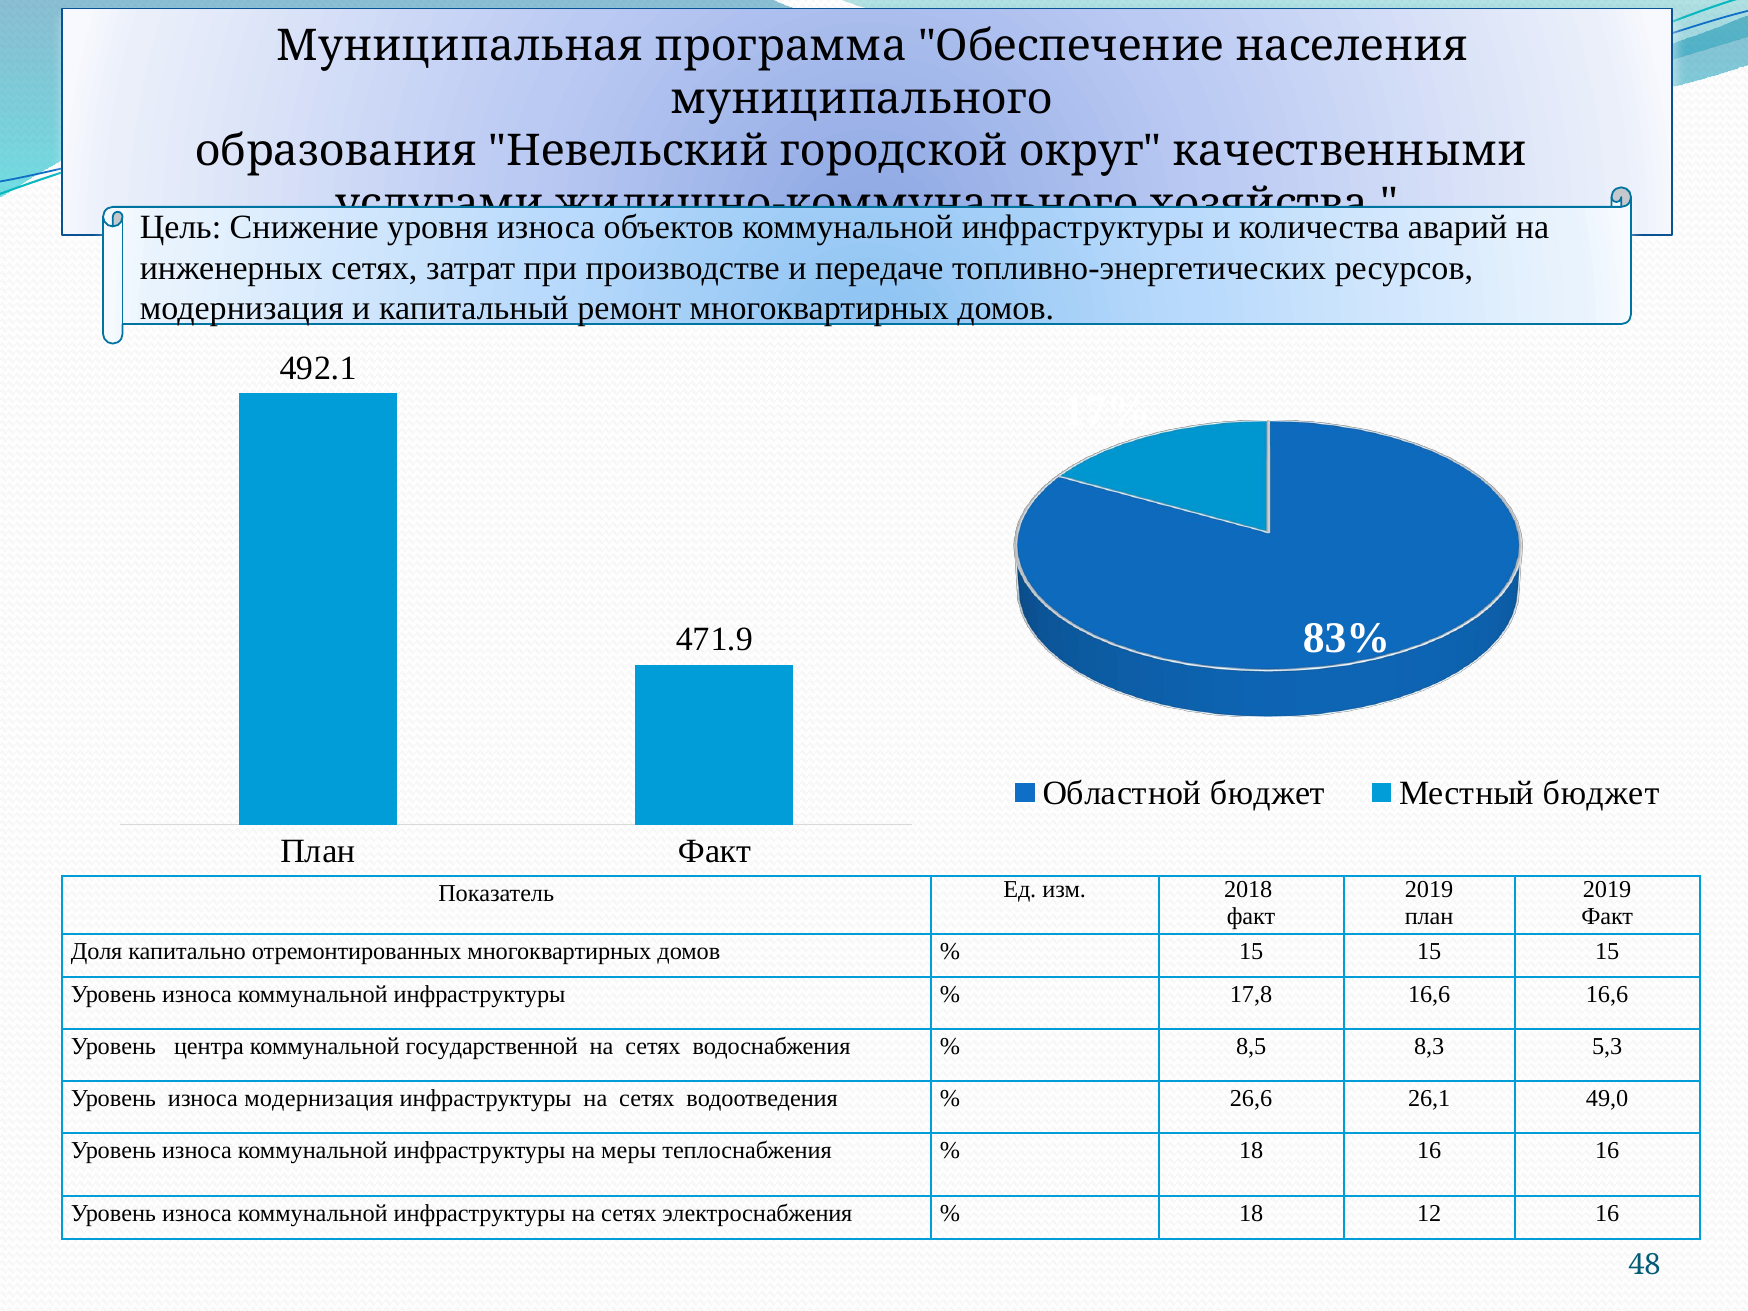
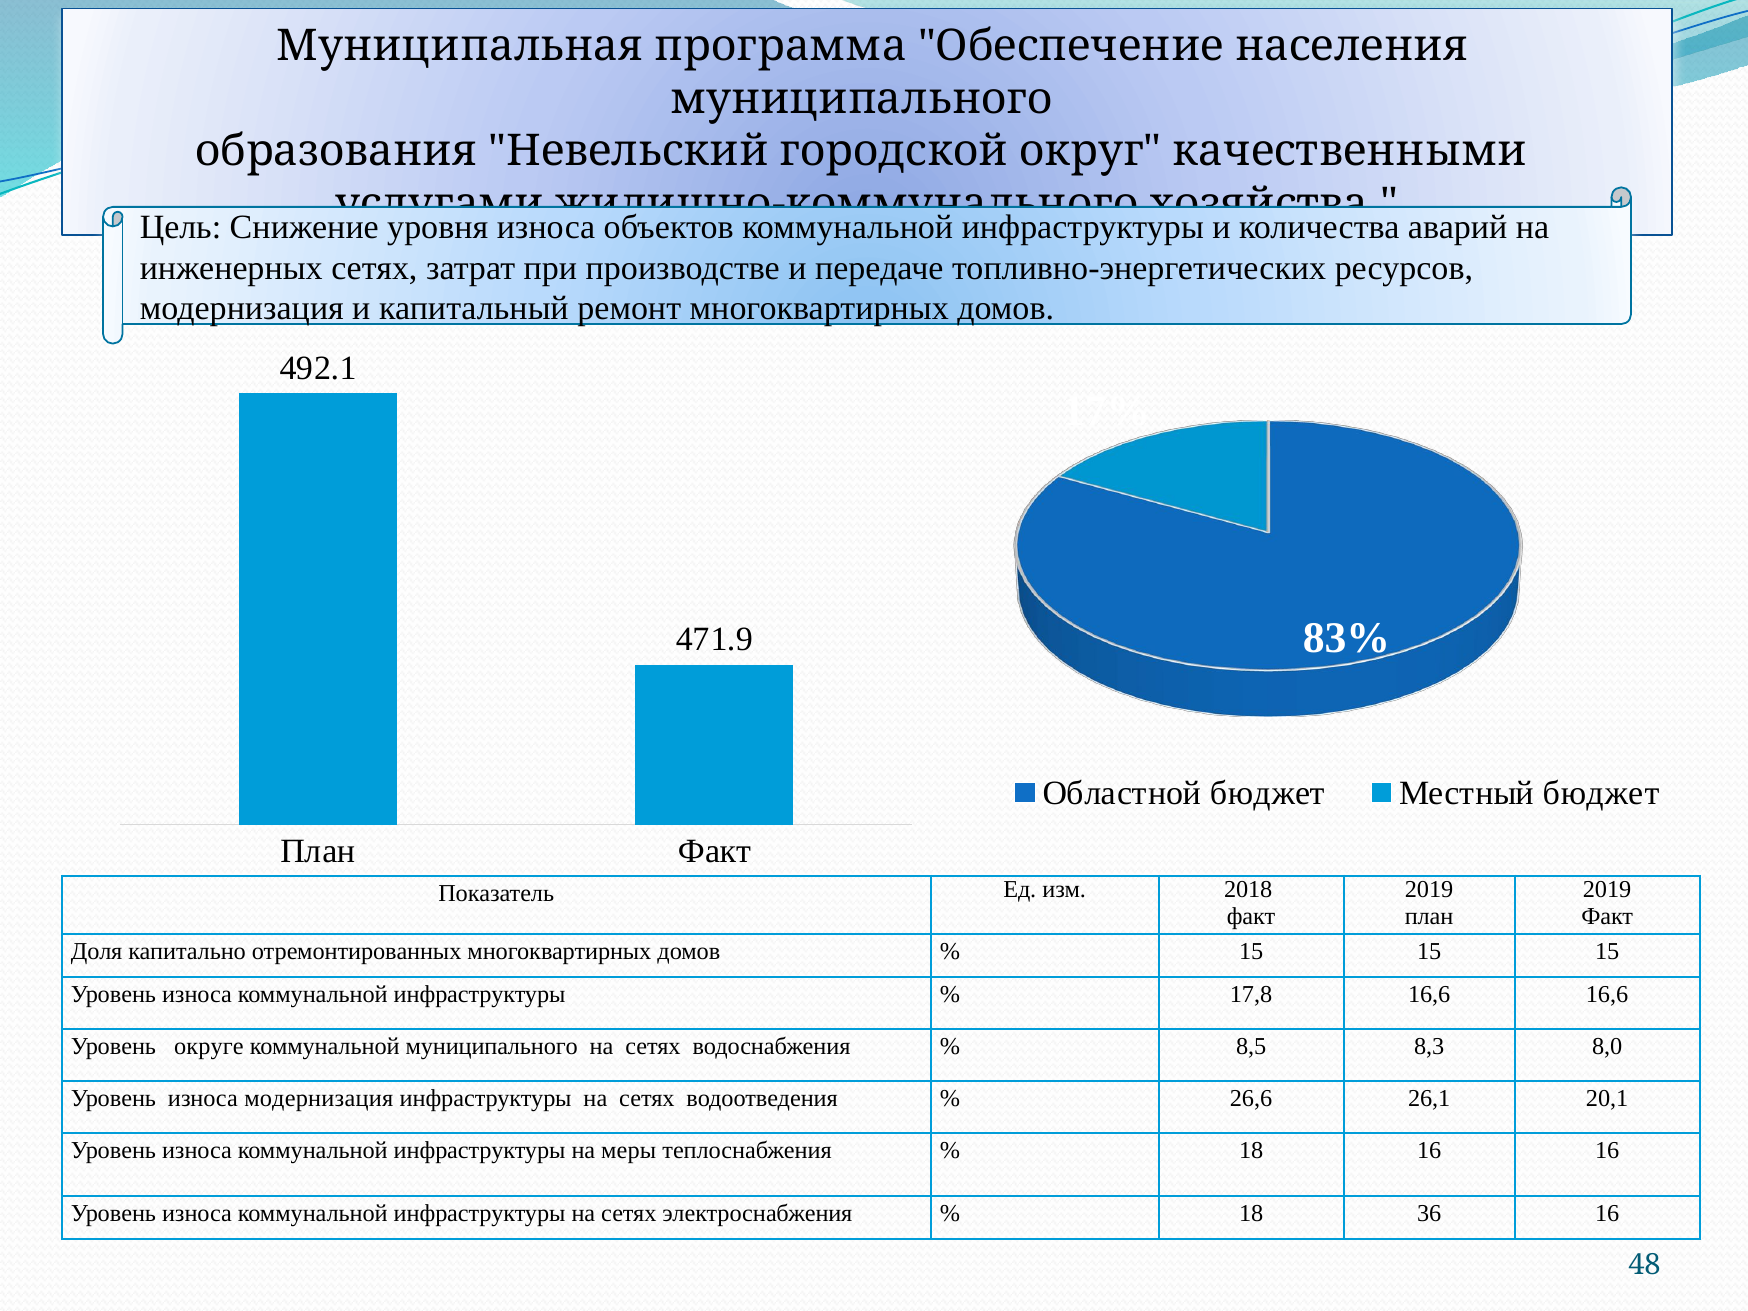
центра: центра -> округе
коммунальной государственной: государственной -> муниципального
5,3: 5,3 -> 8,0
49,0: 49,0 -> 20,1
12: 12 -> 36
